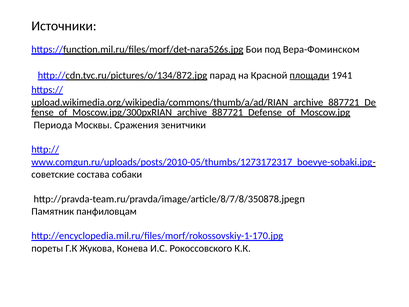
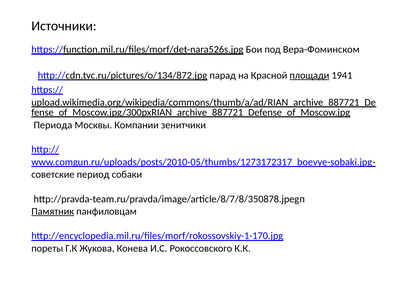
Сражения: Сражения -> Компании
состава: состава -> период
Памятник underline: none -> present
